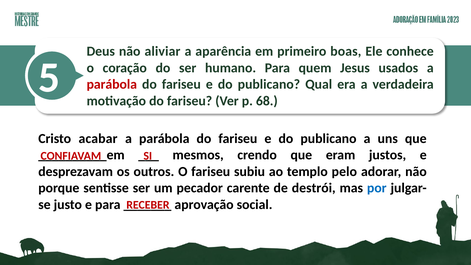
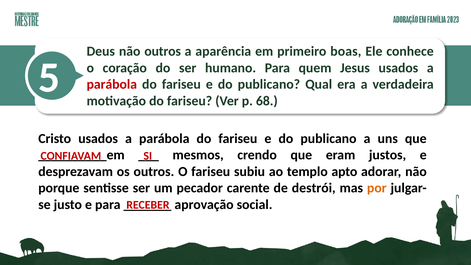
não aliviar: aliviar -> outros
Cristo acabar: acabar -> usados
pelo: pelo -> apto
por colour: blue -> orange
